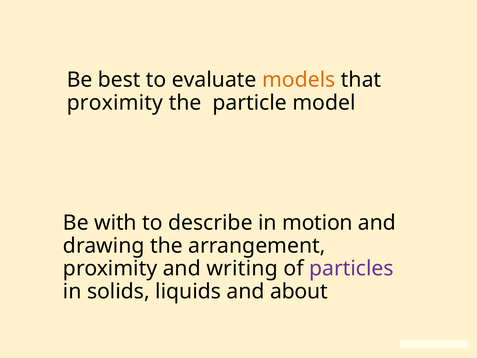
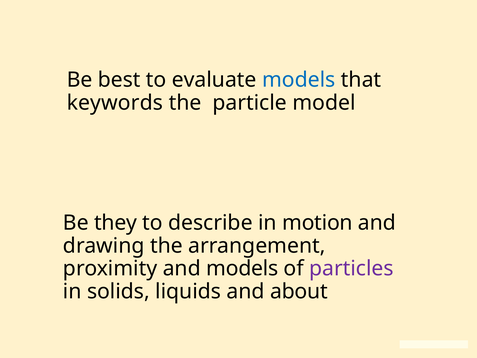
models at (299, 80) colour: orange -> blue
proximity at (115, 103): proximity -> keywords
with: with -> they
and writing: writing -> models
